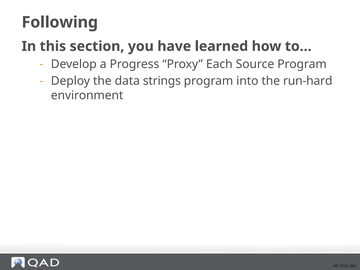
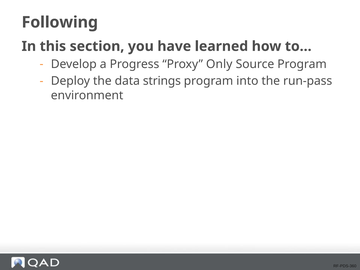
Each: Each -> Only
run-hard: run-hard -> run-pass
